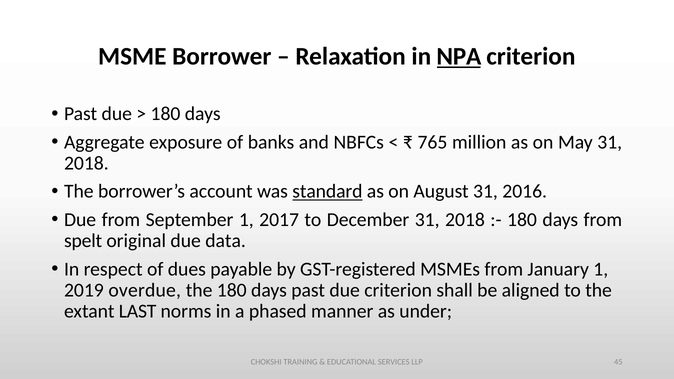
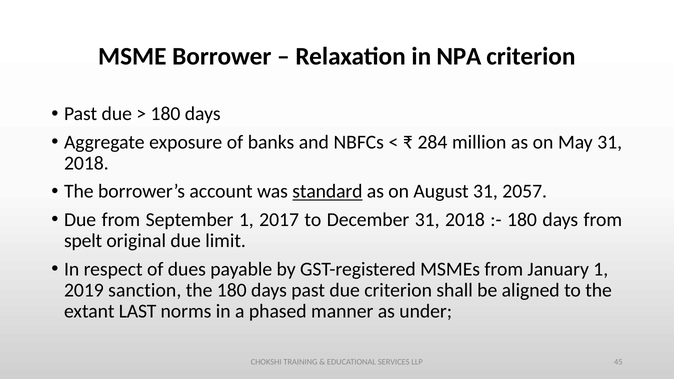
NPA underline: present -> none
765: 765 -> 284
2016: 2016 -> 2057
data: data -> limit
overdue: overdue -> sanction
